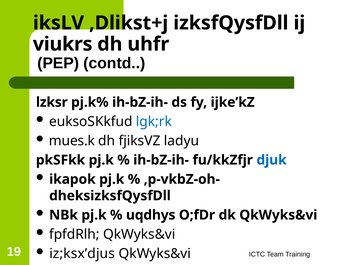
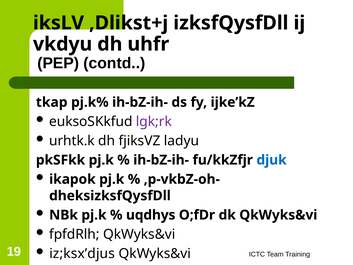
viukrs: viukrs -> vkdyu
lzksr: lzksr -> tkap
lgk;rk colour: blue -> purple
mues.k: mues.k -> urhtk.k
